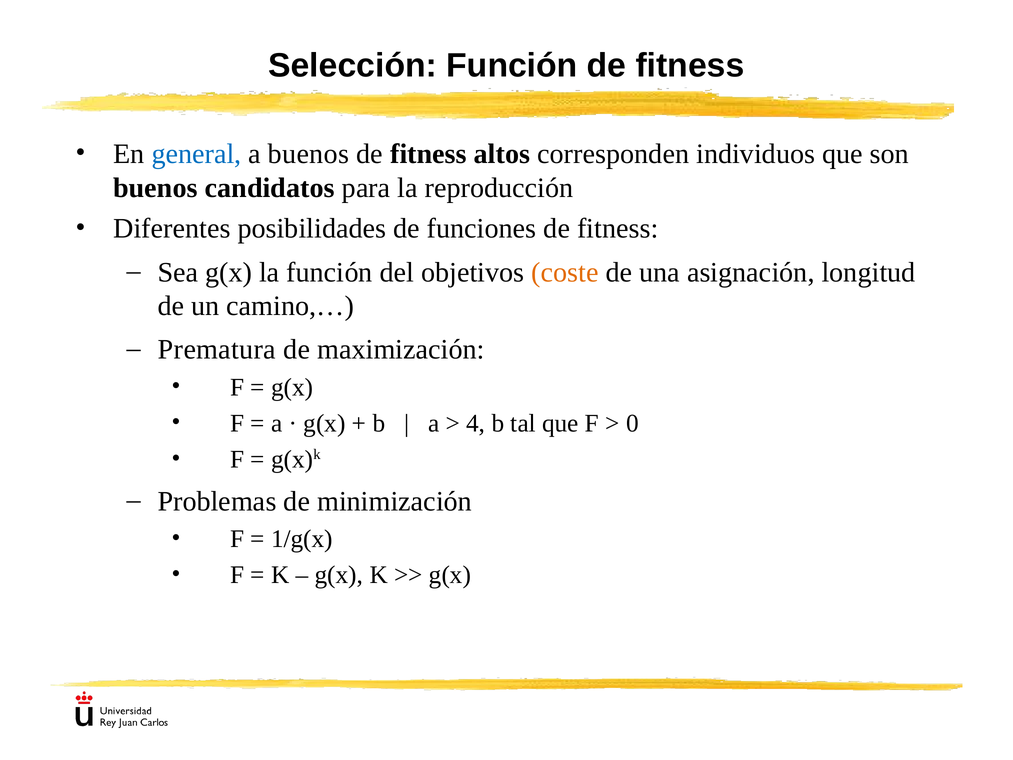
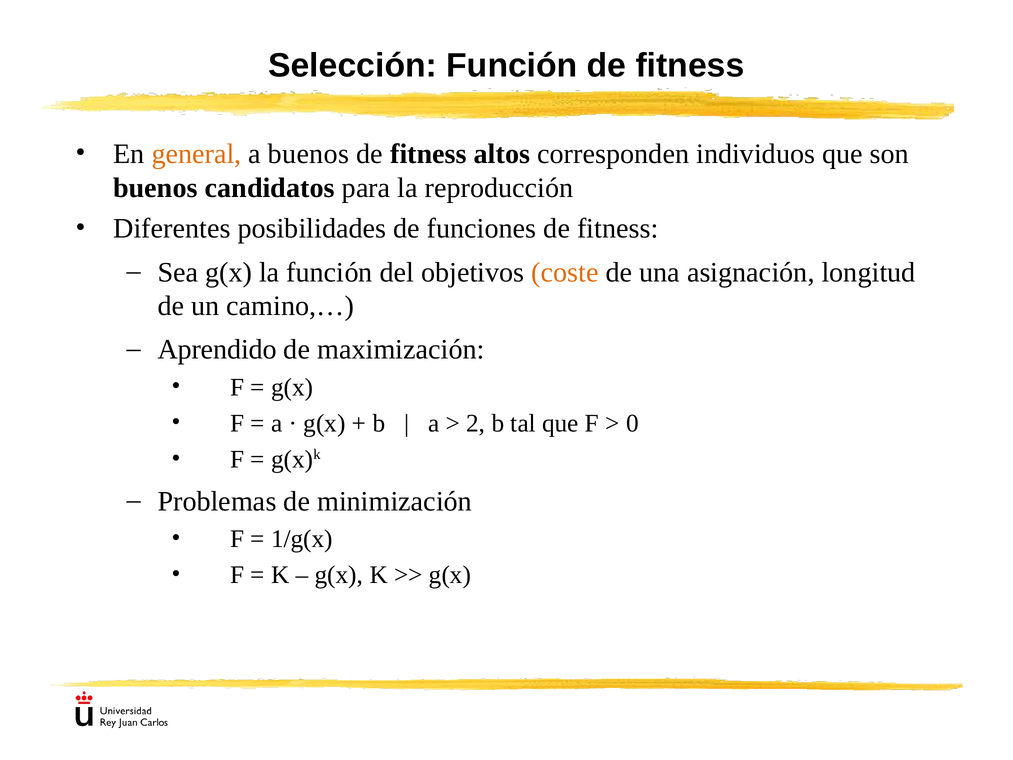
general colour: blue -> orange
Prematura: Prematura -> Aprendido
4: 4 -> 2
